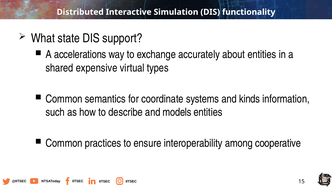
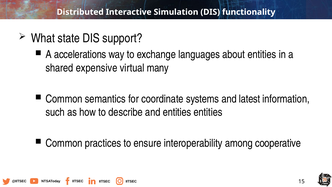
accurately: accurately -> languages
types: types -> many
kinds: kinds -> latest
and models: models -> entities
